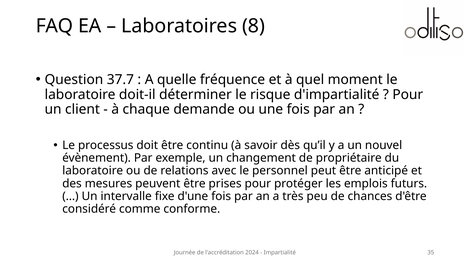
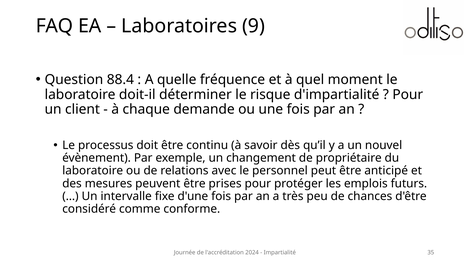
8: 8 -> 9
37.7: 37.7 -> 88.4
